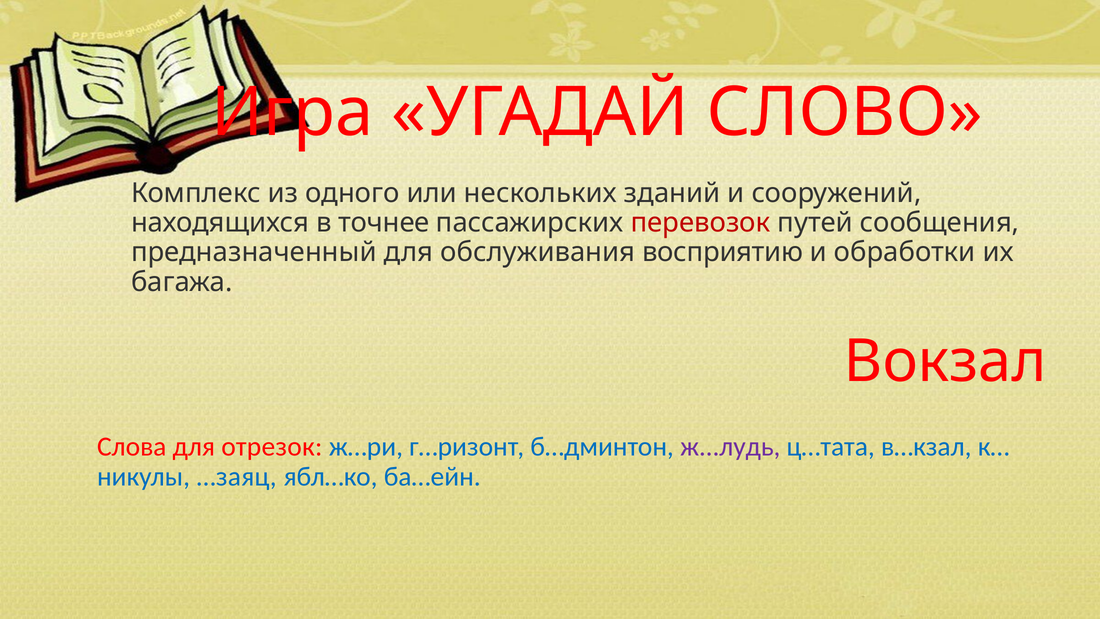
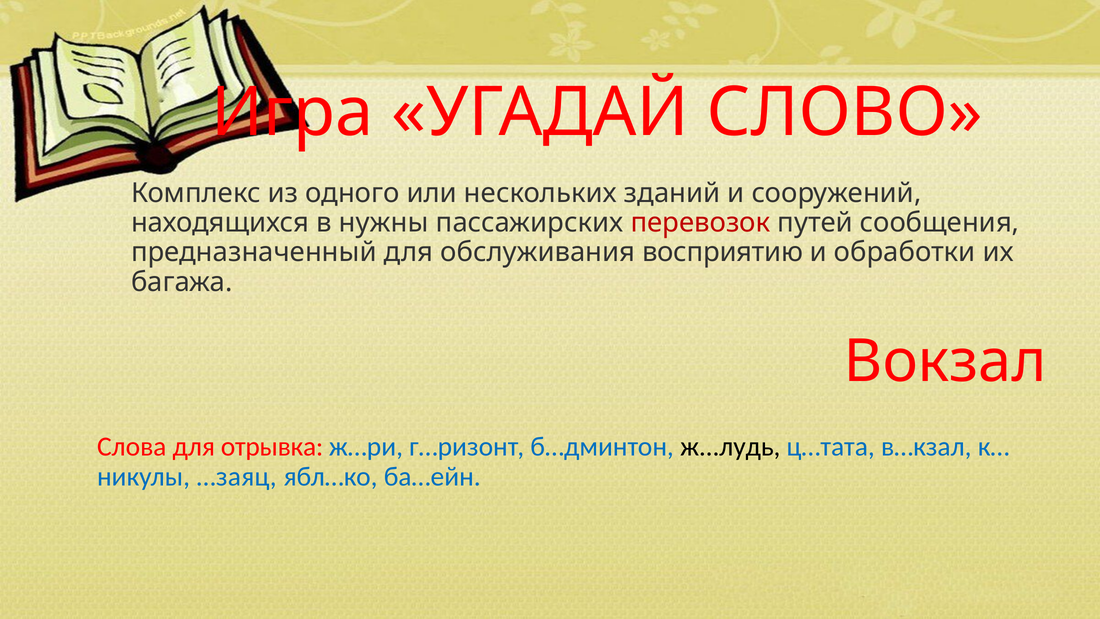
точнее: точнее -> нужны
отрезок: отрезок -> отрывка
ж...лудь colour: purple -> black
